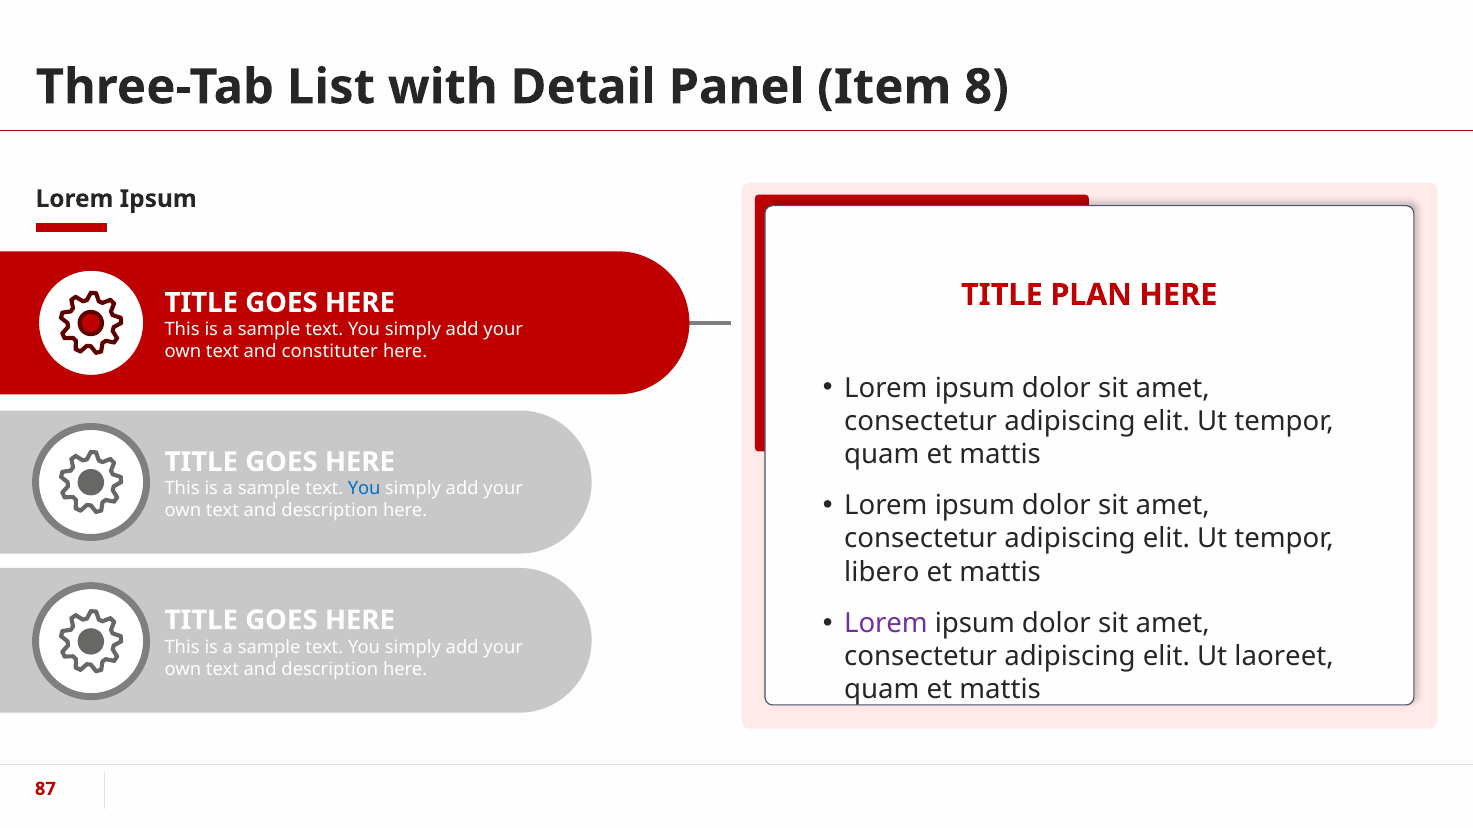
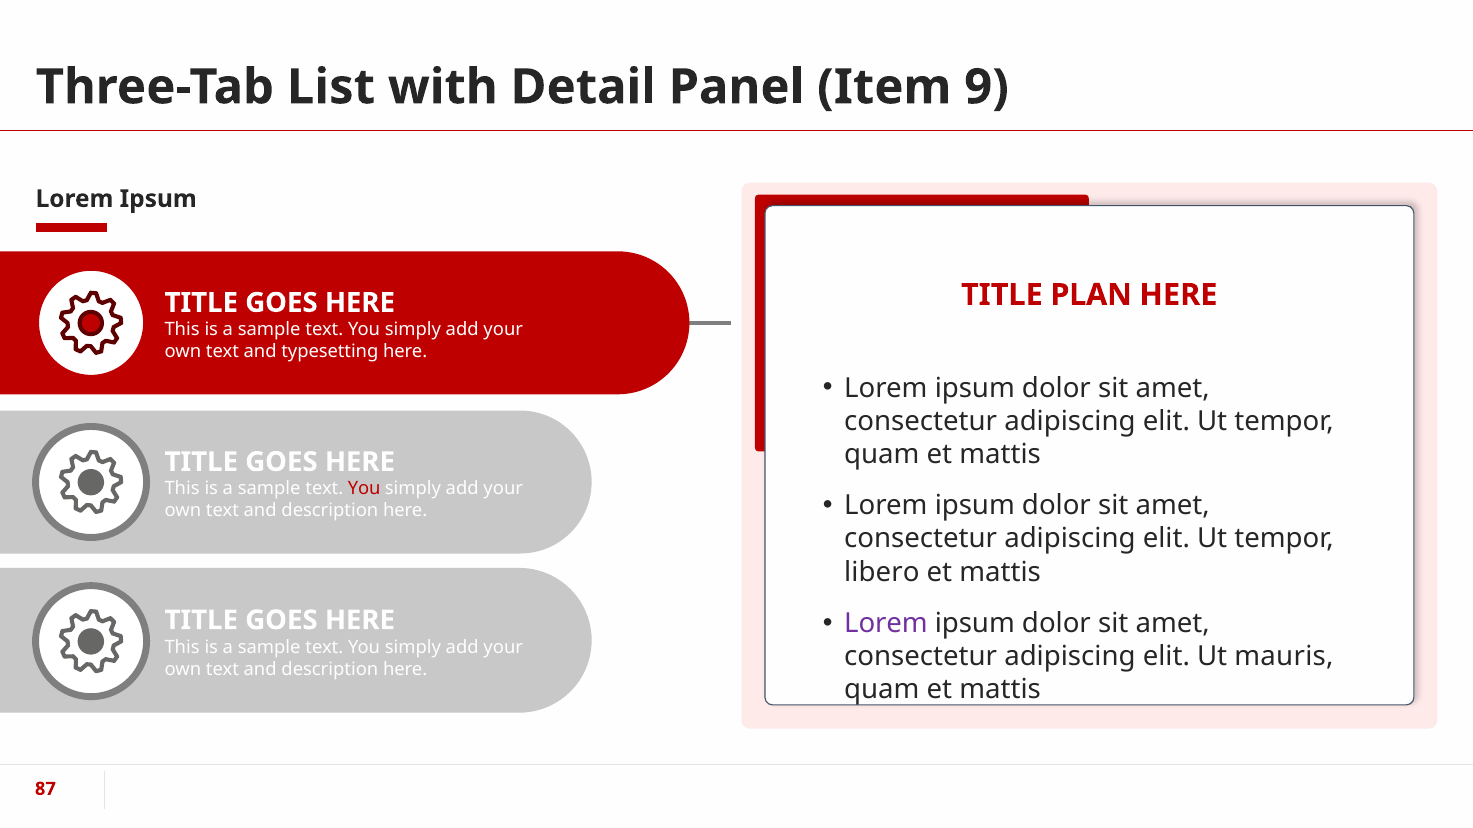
8: 8 -> 9
constituter: constituter -> typesetting
You at (364, 489) colour: blue -> red
laoreet: laoreet -> mauris
